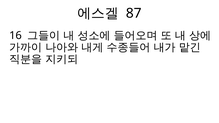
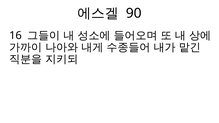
87: 87 -> 90
